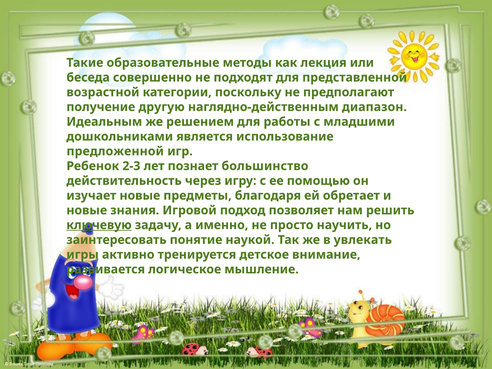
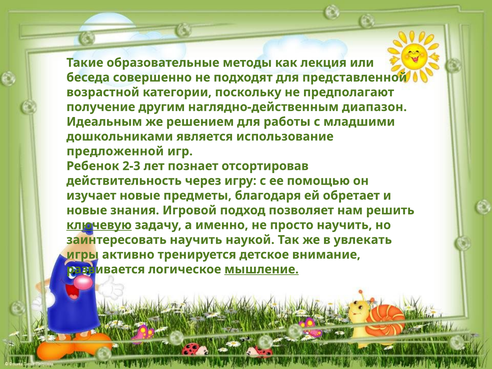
другую: другую -> другим
большинство: большинство -> отсортировав
заинтересовать понятие: понятие -> научить
мышление underline: none -> present
